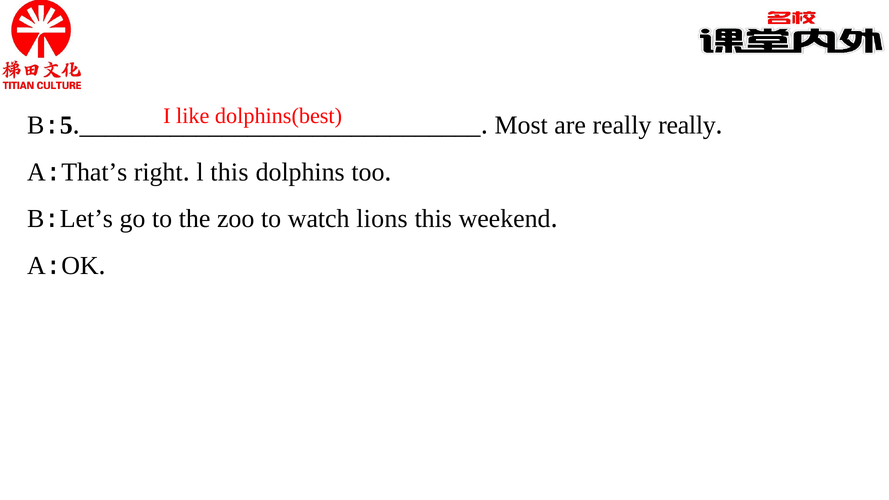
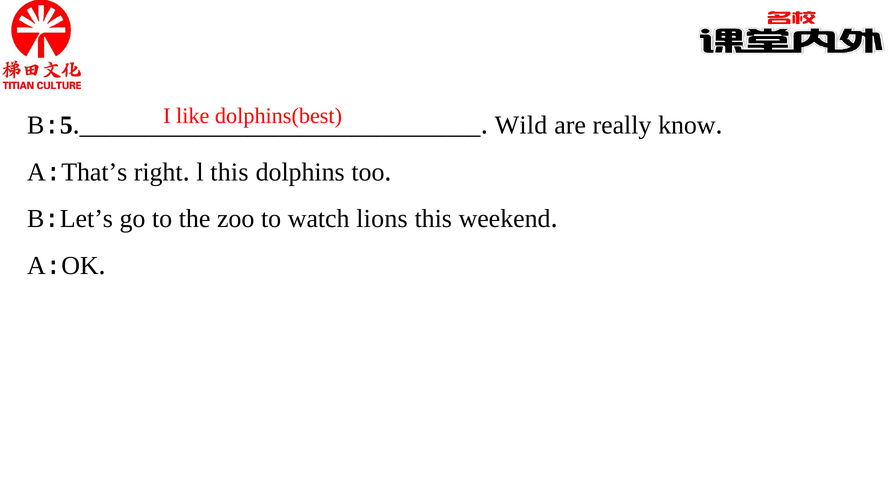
Most: Most -> Wild
really really: really -> know
